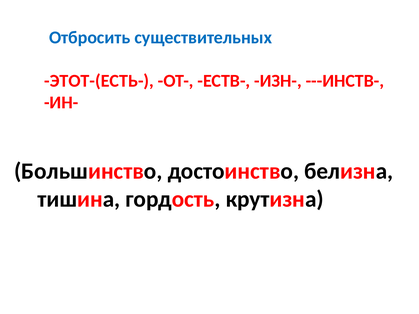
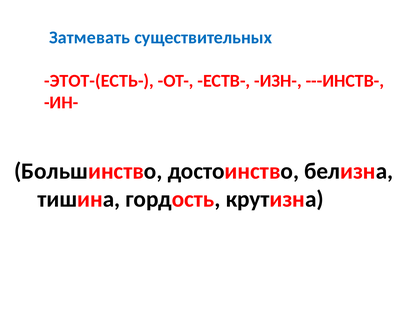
Отбросить: Отбросить -> Затмевать
